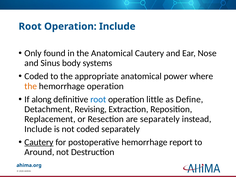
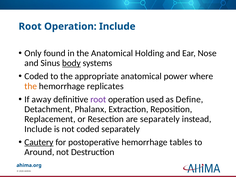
Anatomical Cautery: Cautery -> Holding
body underline: none -> present
hemorrhage operation: operation -> replicates
along: along -> away
root at (98, 99) colour: blue -> purple
little: little -> used
Revising: Revising -> Phalanx
report: report -> tables
